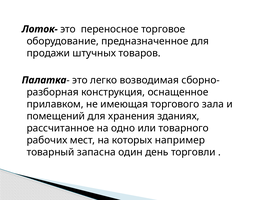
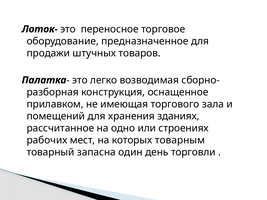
товарного: товарного -> строениях
например: например -> товарным
